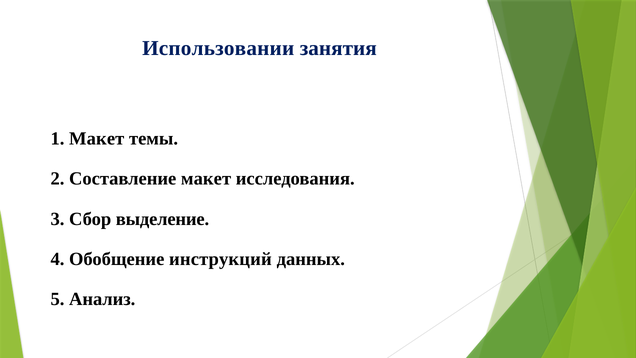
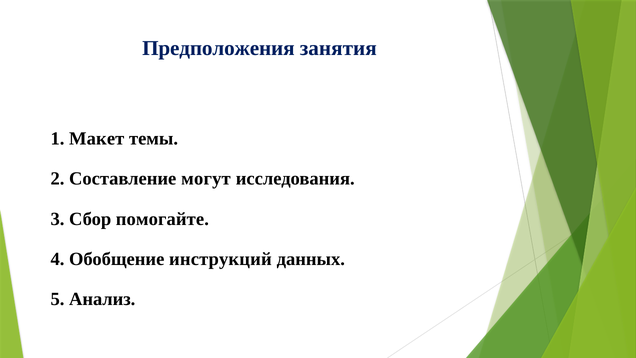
Использовании: Использовании -> Предположения
Составление макет: макет -> могут
выделение: выделение -> помогайте
